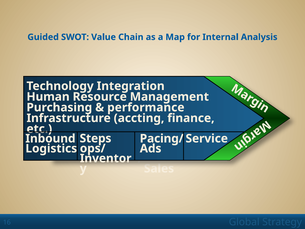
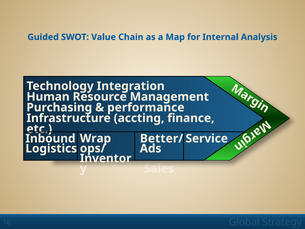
Steps: Steps -> Wrap
Pacing/: Pacing/ -> Better/
